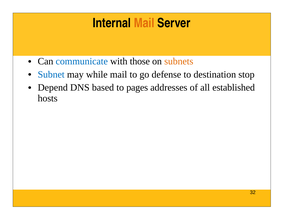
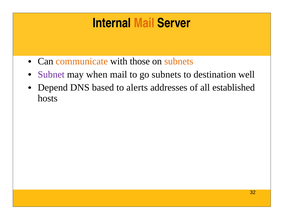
communicate colour: blue -> orange
Subnet colour: blue -> purple
while: while -> when
go defense: defense -> subnets
stop: stop -> well
pages: pages -> alerts
